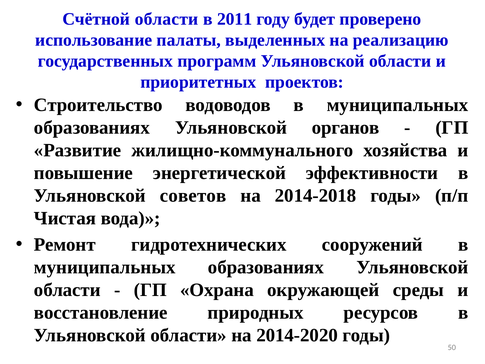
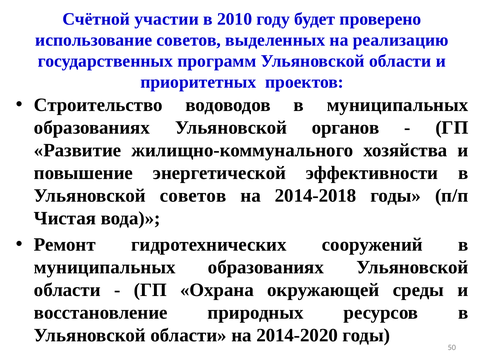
Счётной области: области -> участии
2011: 2011 -> 2010
использование палаты: палаты -> советов
